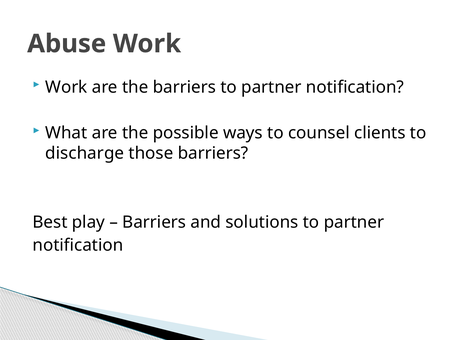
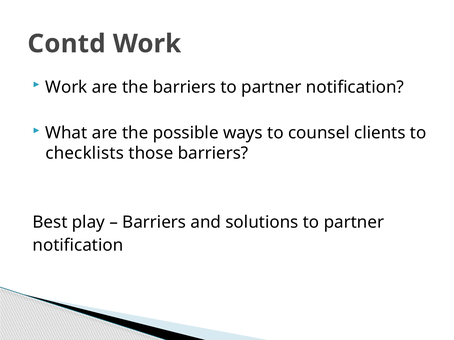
Abuse: Abuse -> Contd
discharge: discharge -> checklists
